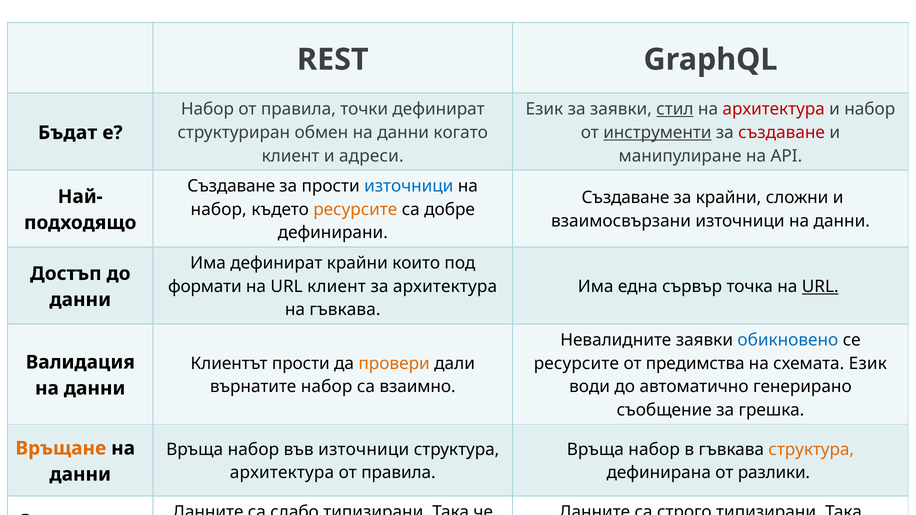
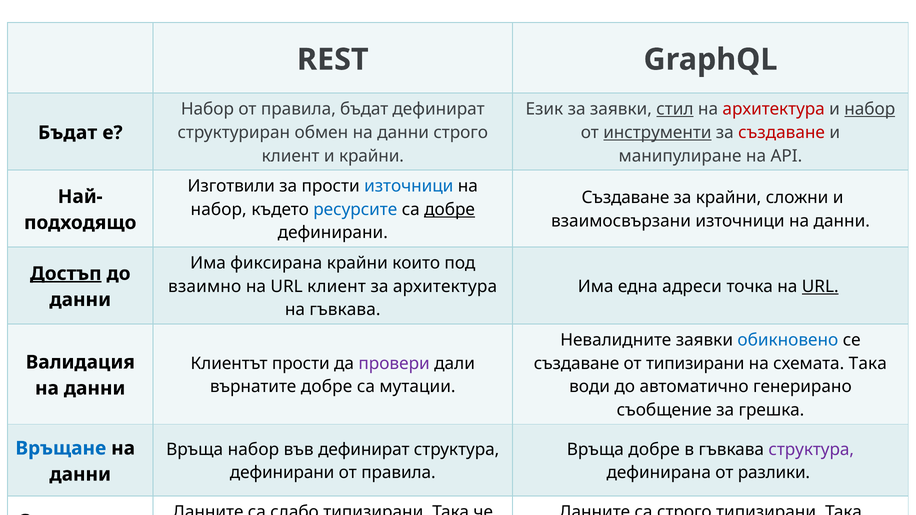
правила точки: точки -> бъдат
набор at (870, 109) underline: none -> present
на данни когато: когато -> строго
и адреси: адреси -> крайни
Създаване at (231, 186): Създаване -> Изготвили
ресурсите at (355, 210) colour: orange -> blue
добре at (450, 210) underline: none -> present
Има дефинират: дефинират -> фиксирана
Достъп underline: none -> present
формати at (205, 287): формати -> взаимно
сървър: сървър -> адреси
провери colour: orange -> purple
ресурсите at (576, 364): ресурсите -> създаване
от предимства: предимства -> типизирани
схемата Език: Език -> Така
върнатите набор: набор -> добре
са взаимно: взаимно -> мутации
във източници: източници -> дефинират
набор at (654, 450): набор -> добре
структура at (811, 450) colour: orange -> purple
Връщане colour: orange -> blue
архитектура at (282, 473): архитектура -> дефинирани
